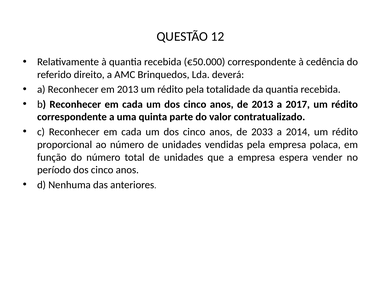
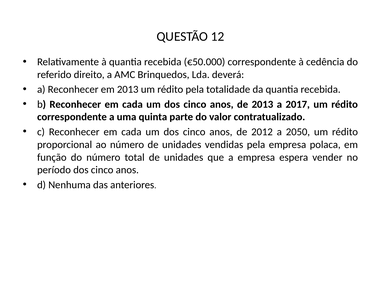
2033: 2033 -> 2012
2014: 2014 -> 2050
